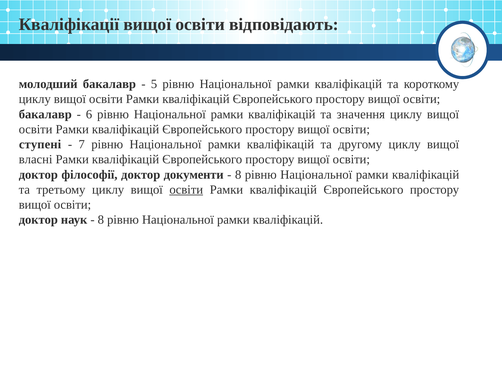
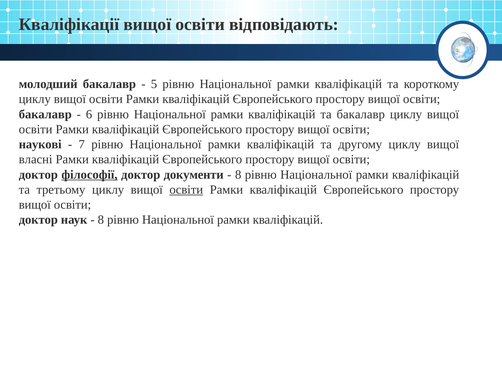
та значення: значення -> бакалавр
ступені: ступені -> наукові
філософії underline: none -> present
